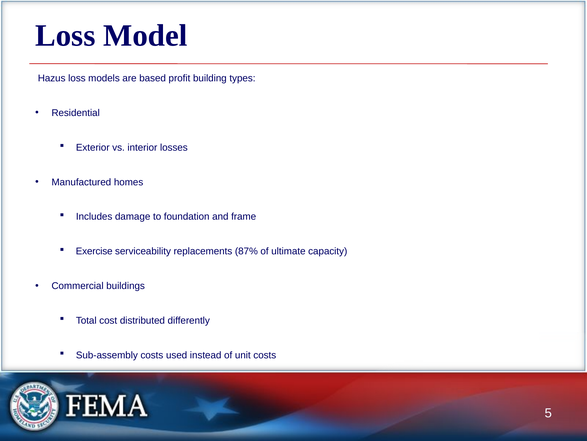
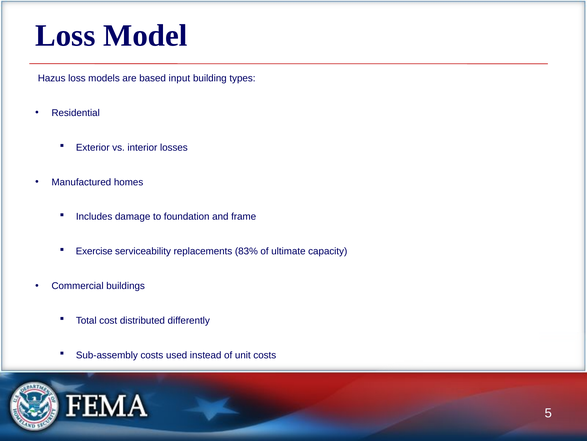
profit: profit -> input
87%: 87% -> 83%
